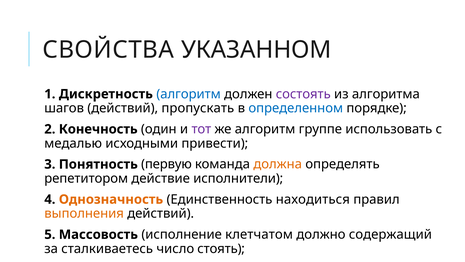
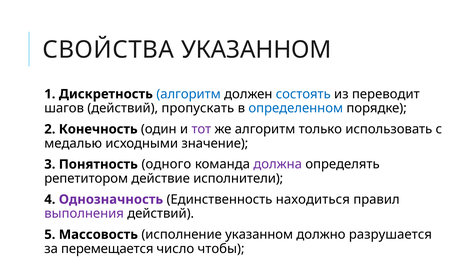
состоять colour: purple -> blue
алгоритма: алгоритма -> переводит
группе: группе -> только
привести: привести -> значение
первую: первую -> одного
должна colour: orange -> purple
Однозначность colour: orange -> purple
выполнения colour: orange -> purple
исполнение клетчатом: клетчатом -> указанном
содержащий: содержащий -> разрушается
сталкиваетесь: сталкиваетесь -> перемещается
стоять: стоять -> чтобы
